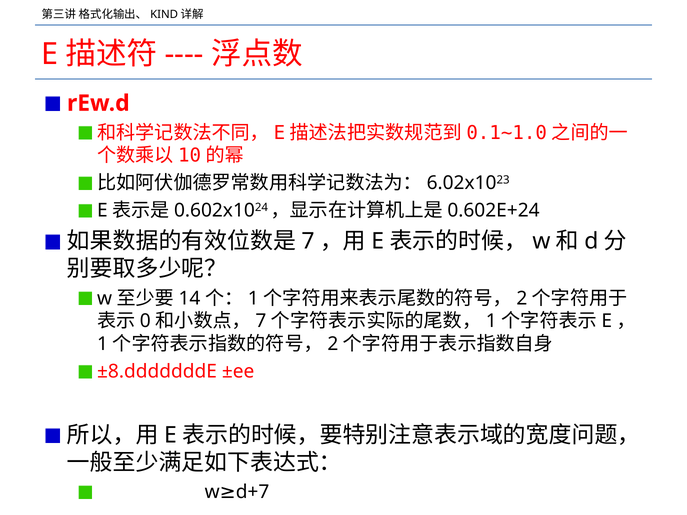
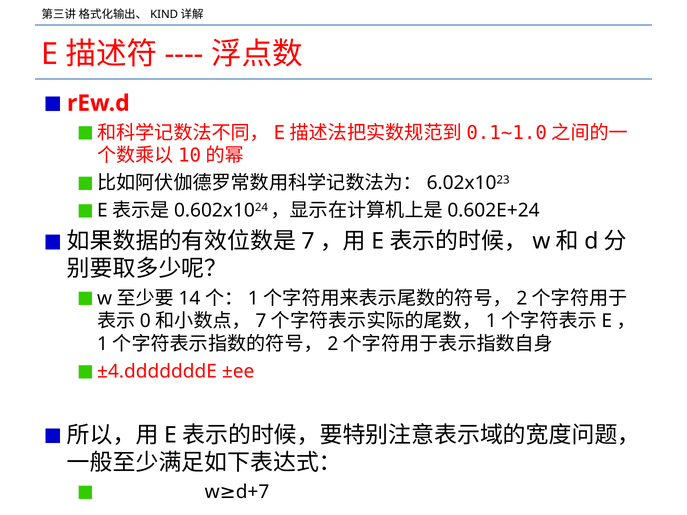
±8.dddddddE: ±8.dddddddE -> ±4.dddddddE
